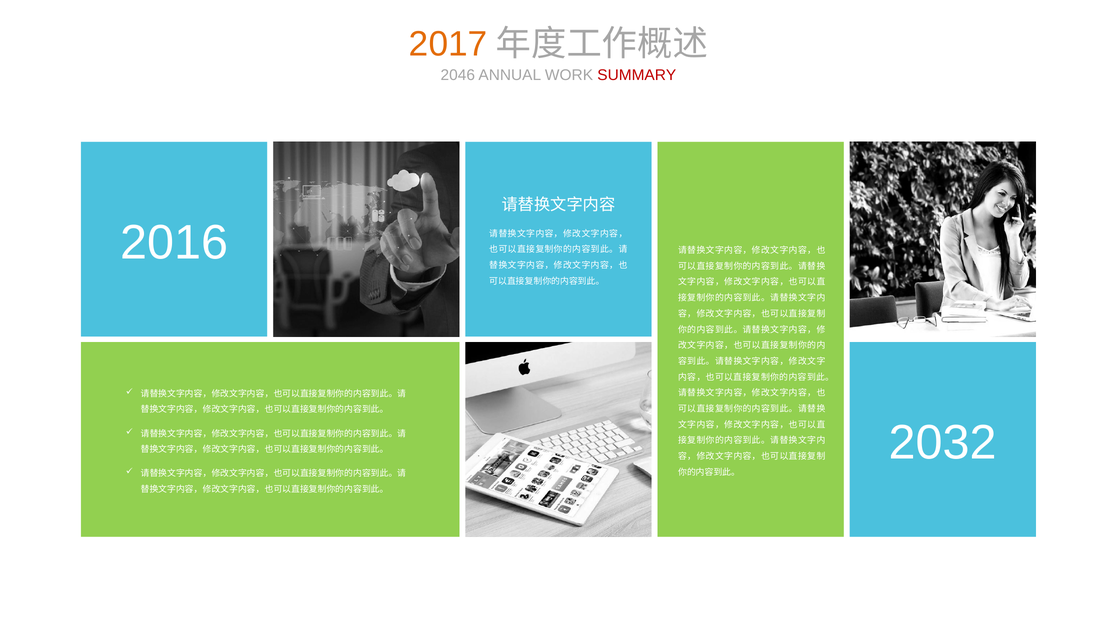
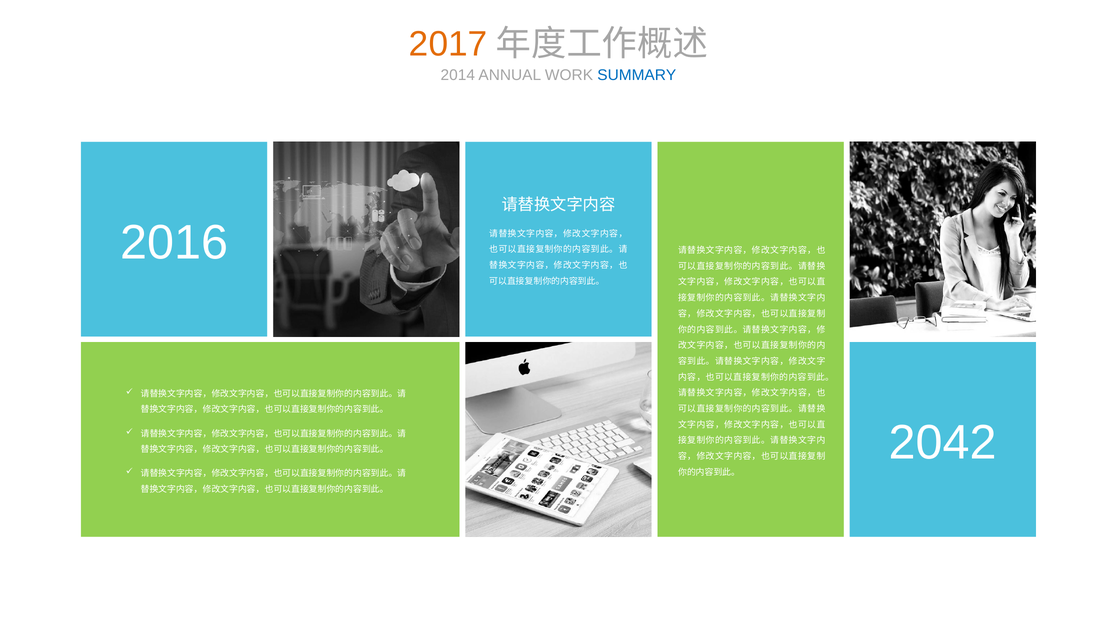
2046: 2046 -> 2014
SUMMARY colour: red -> blue
2032: 2032 -> 2042
